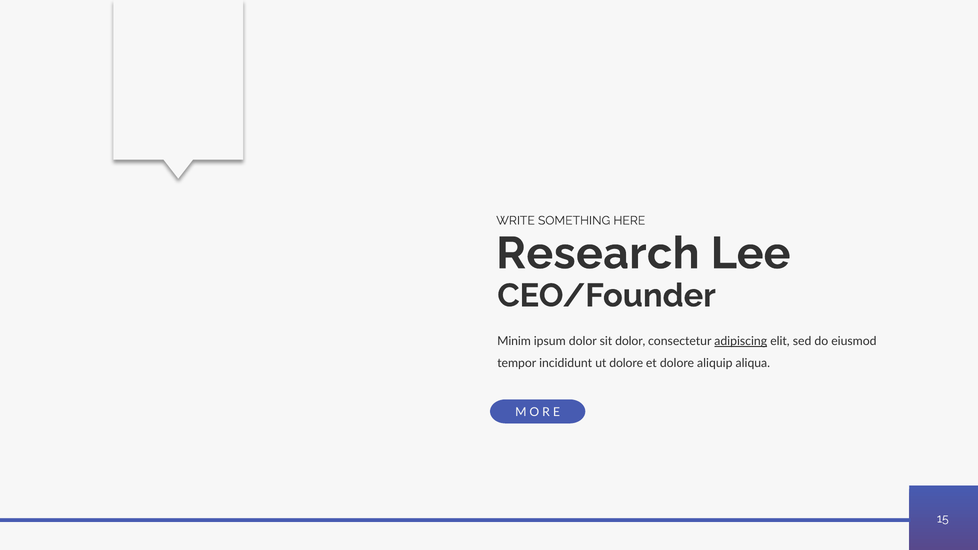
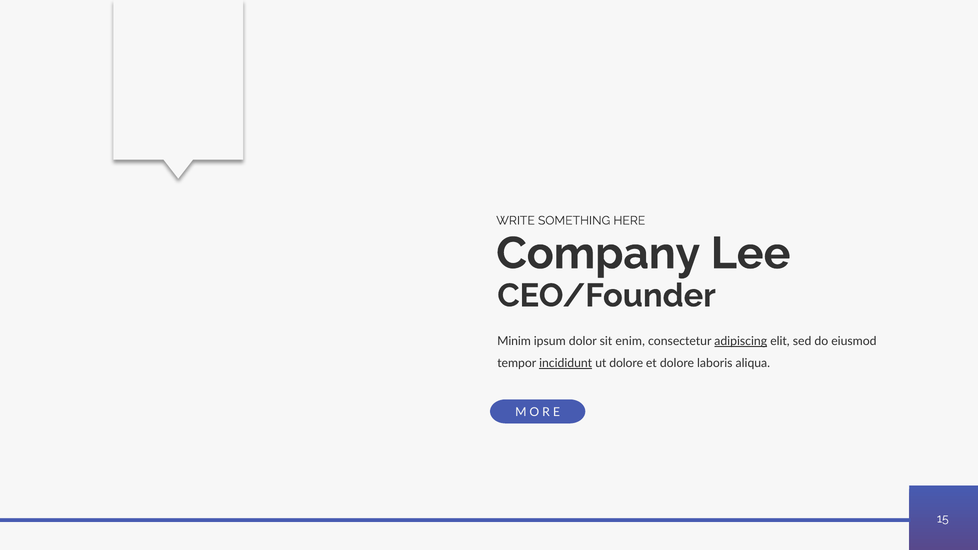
Research: Research -> Company
sit dolor: dolor -> enim
incididunt underline: none -> present
aliquip: aliquip -> laboris
